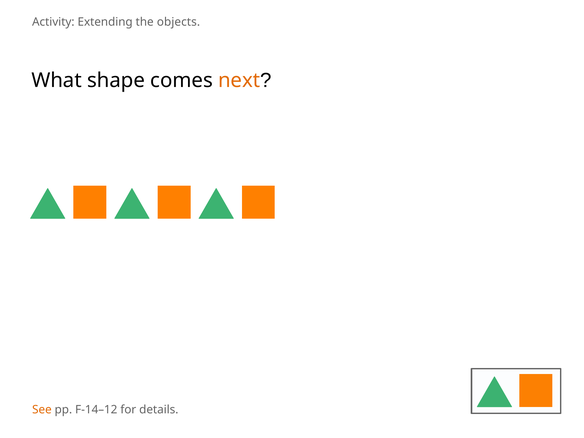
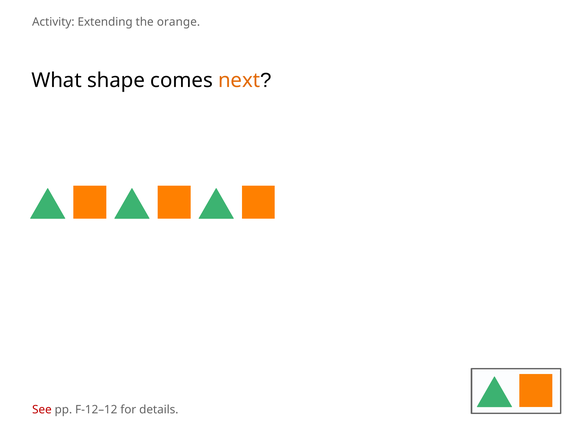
objects: objects -> orange
See colour: orange -> red
F-14–12: F-14–12 -> F-12–12
